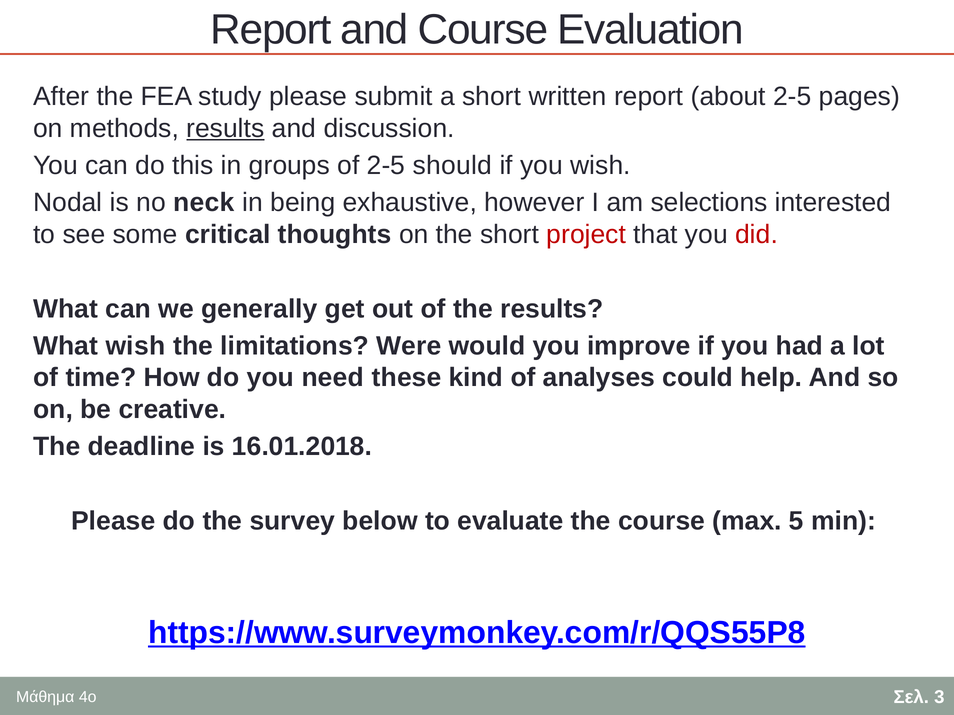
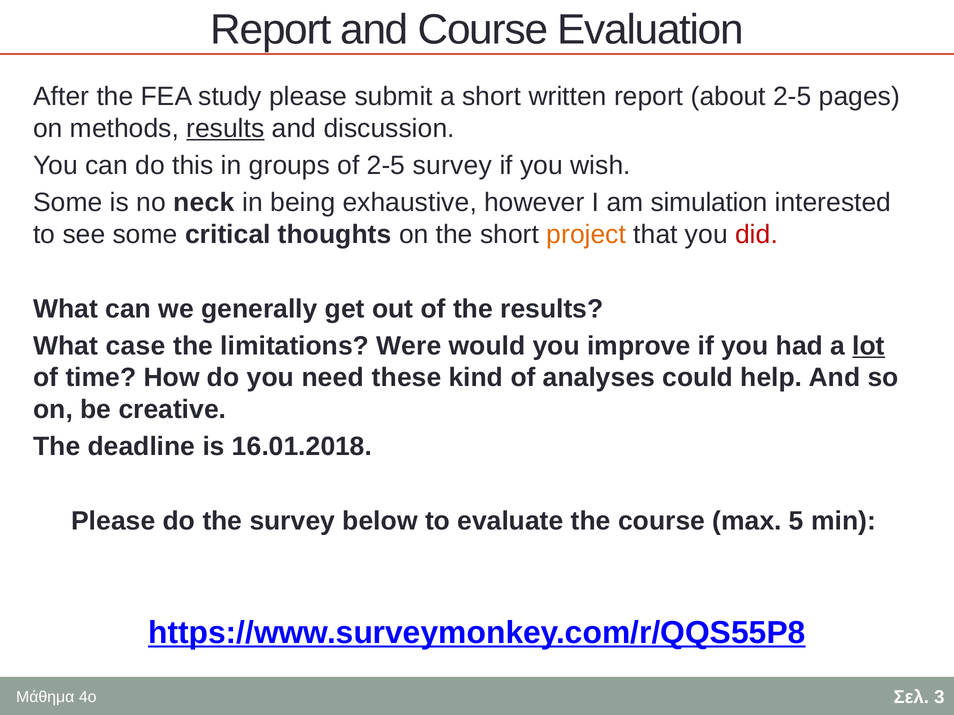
2-5 should: should -> survey
Nodal at (68, 203): Nodal -> Some
selections: selections -> simulation
project colour: red -> orange
What wish: wish -> case
lot underline: none -> present
